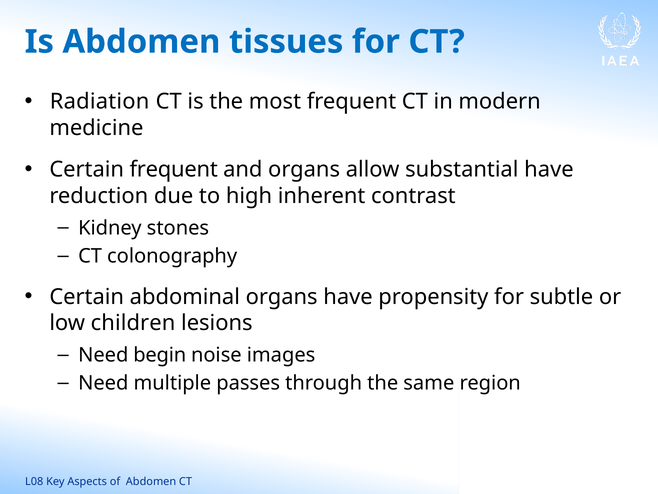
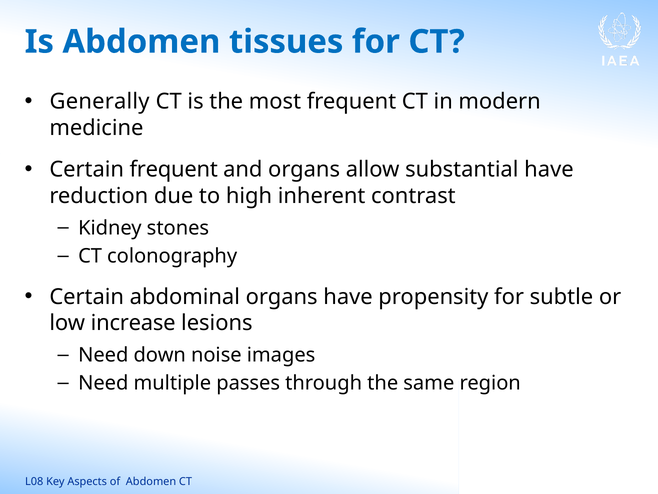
Radiation: Radiation -> Generally
children: children -> increase
begin: begin -> down
